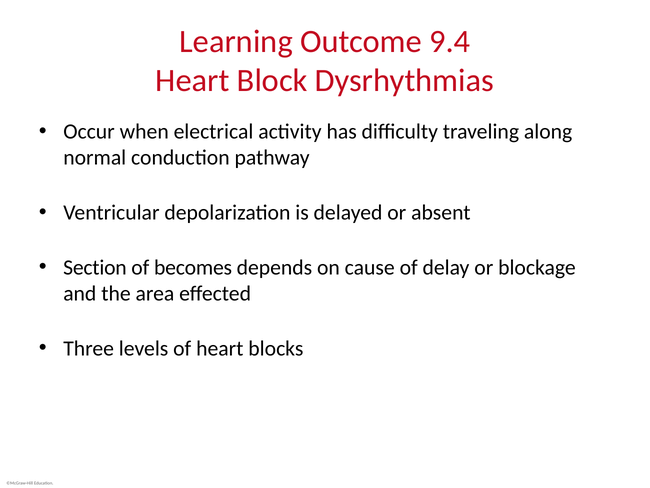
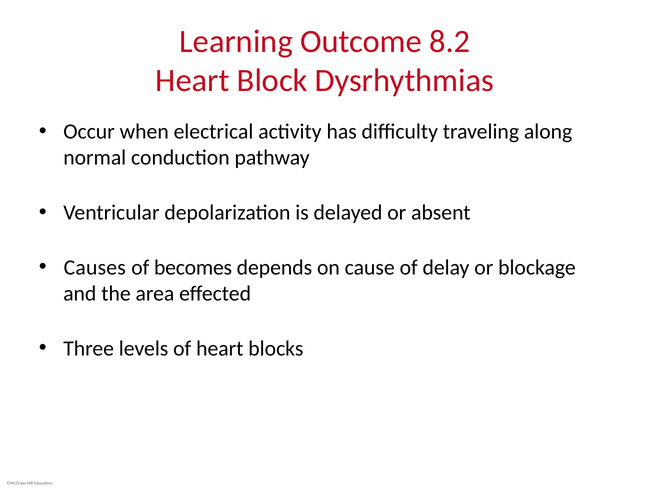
9.4: 9.4 -> 8.2
Section: Section -> Causes
